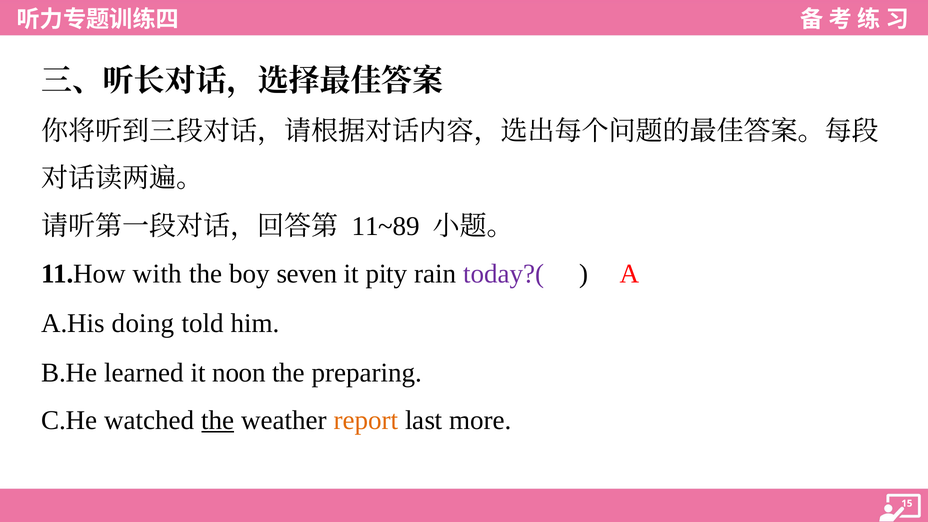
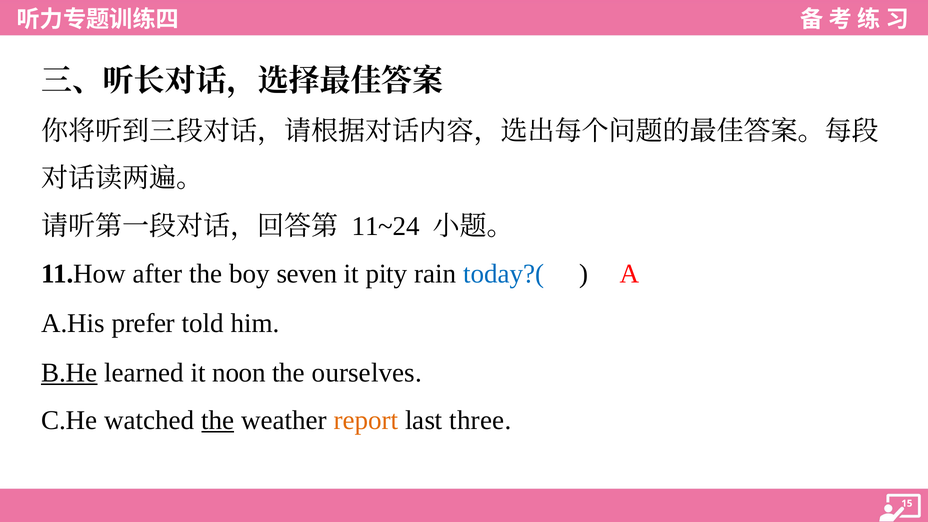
11~89: 11~89 -> 11~24
with: with -> after
today?( colour: purple -> blue
doing: doing -> prefer
B.He underline: none -> present
preparing: preparing -> ourselves
more: more -> three
